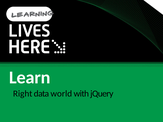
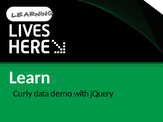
Right: Right -> Curly
world: world -> demo
